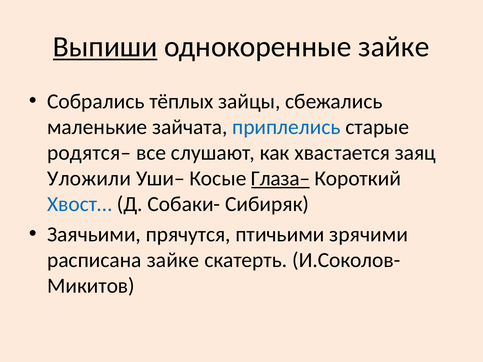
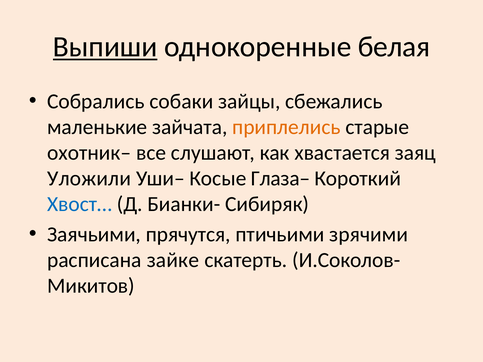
однокоренные зайке: зайке -> белая
тёплых: тёплых -> собаки
приплелись colour: blue -> orange
родятся–: родятся– -> охотник–
Глаза– underline: present -> none
Собаки-: Собаки- -> Бианки-
